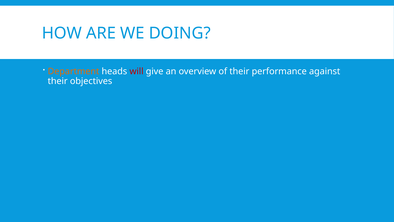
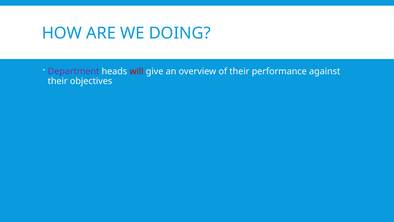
Department colour: orange -> purple
